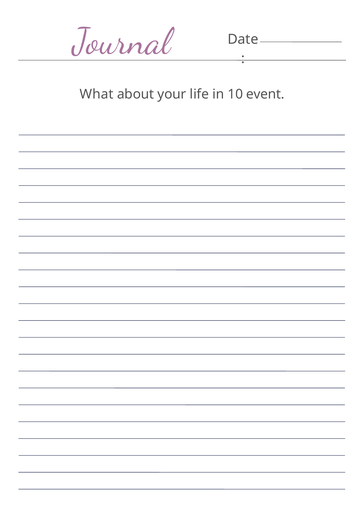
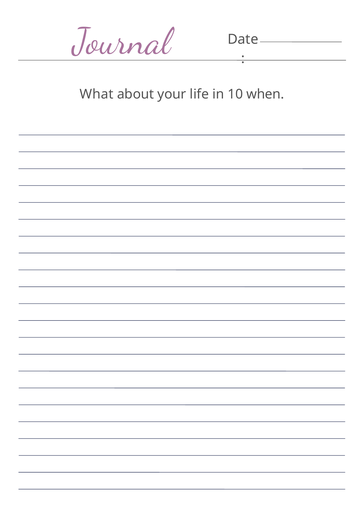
event: event -> when
